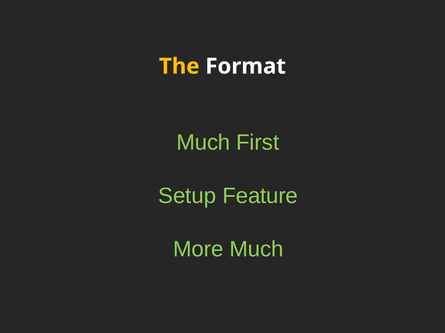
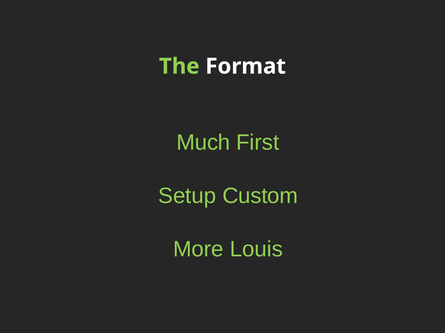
The colour: yellow -> light green
Feature: Feature -> Custom
More Much: Much -> Louis
